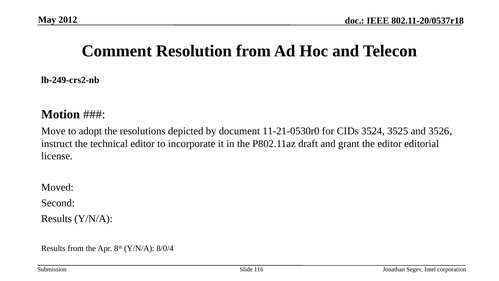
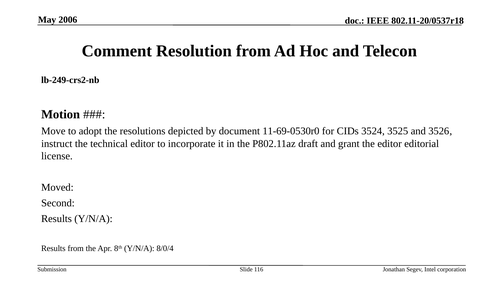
2012: 2012 -> 2006
11-21-0530r0: 11-21-0530r0 -> 11-69-0530r0
